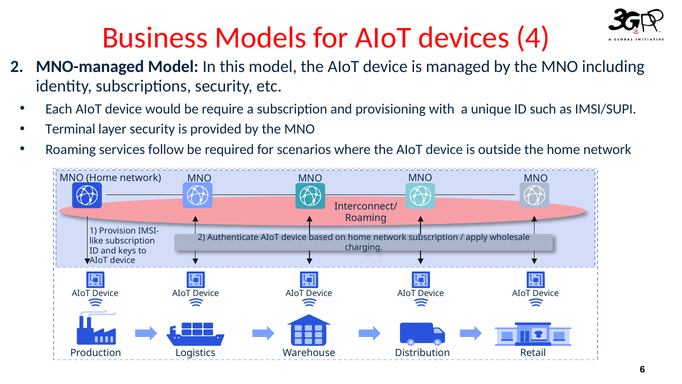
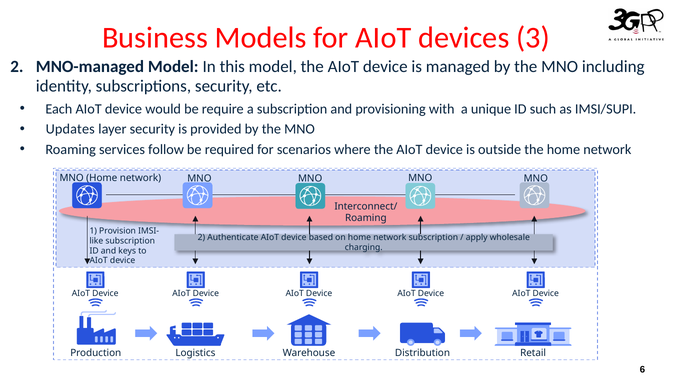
4: 4 -> 3
Terminal: Terminal -> Updates
